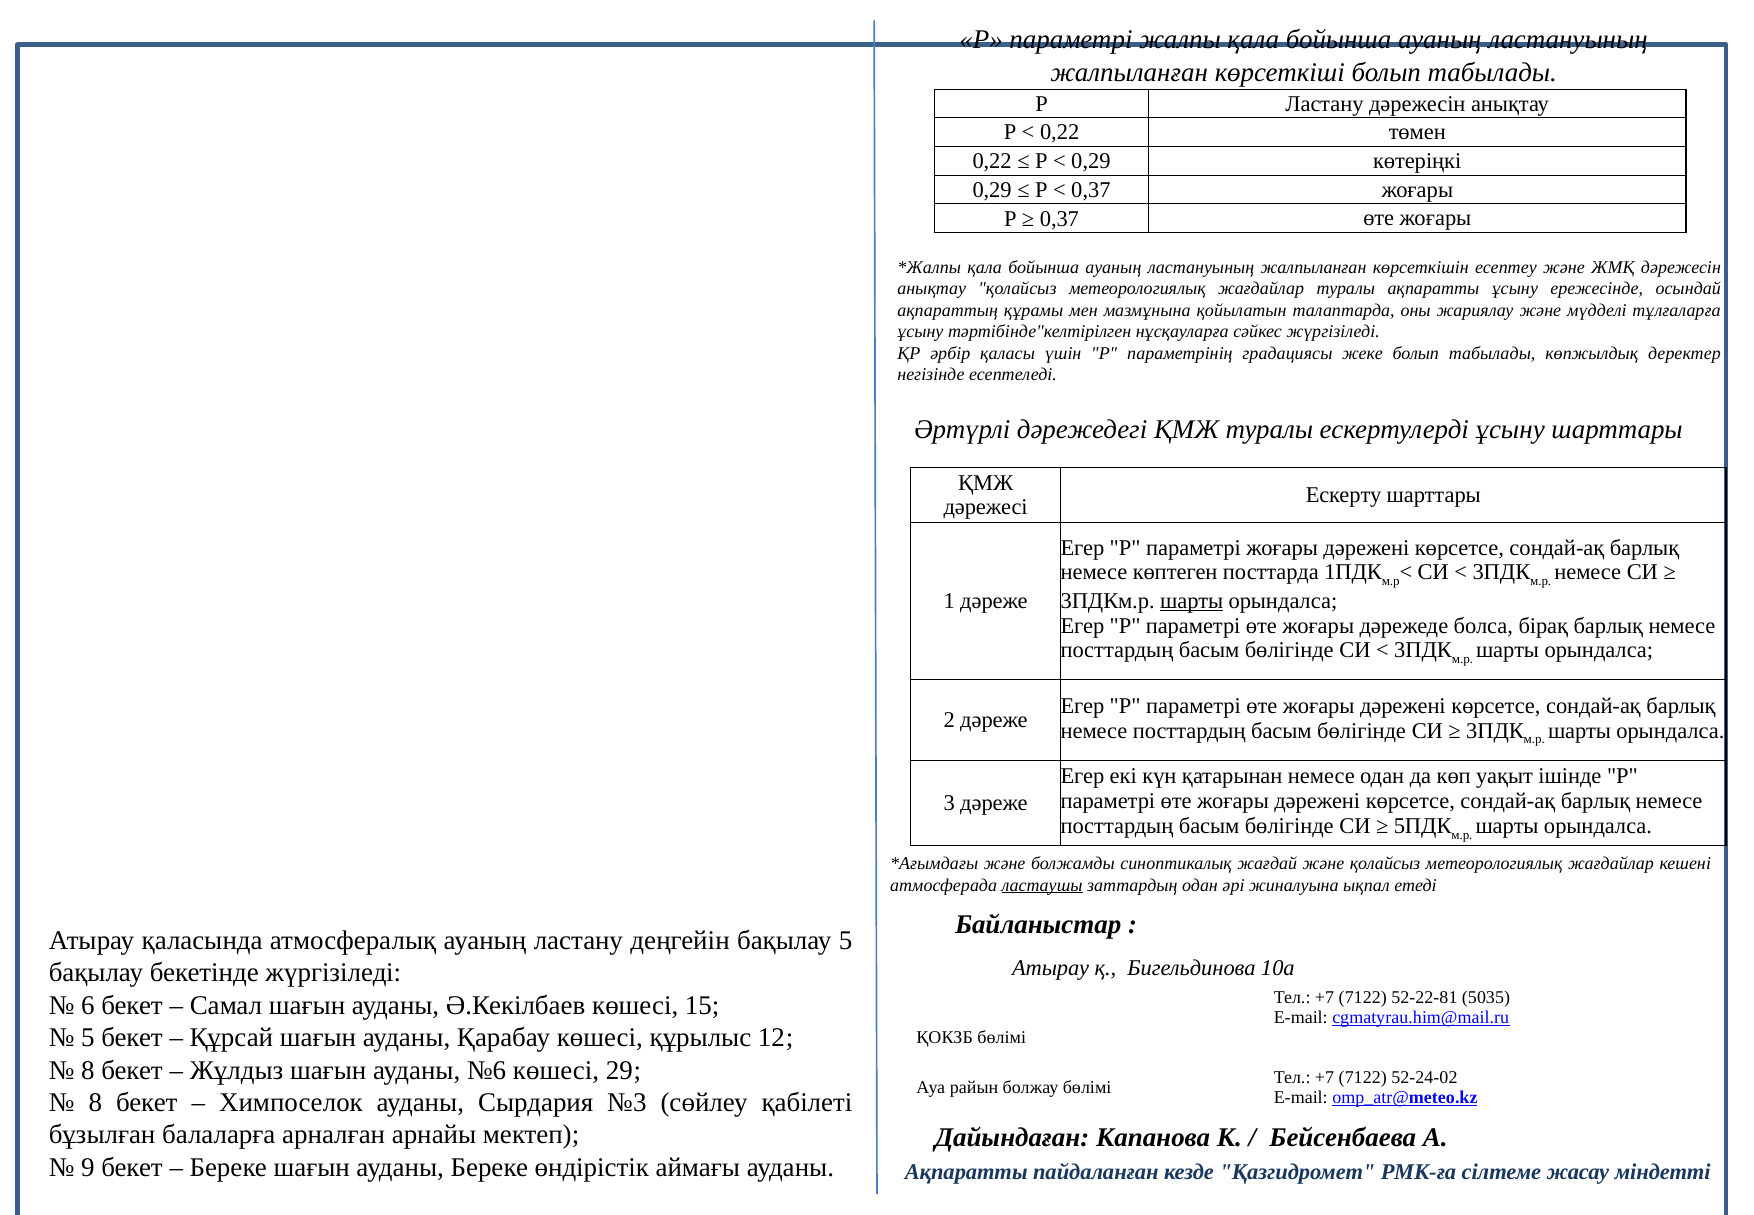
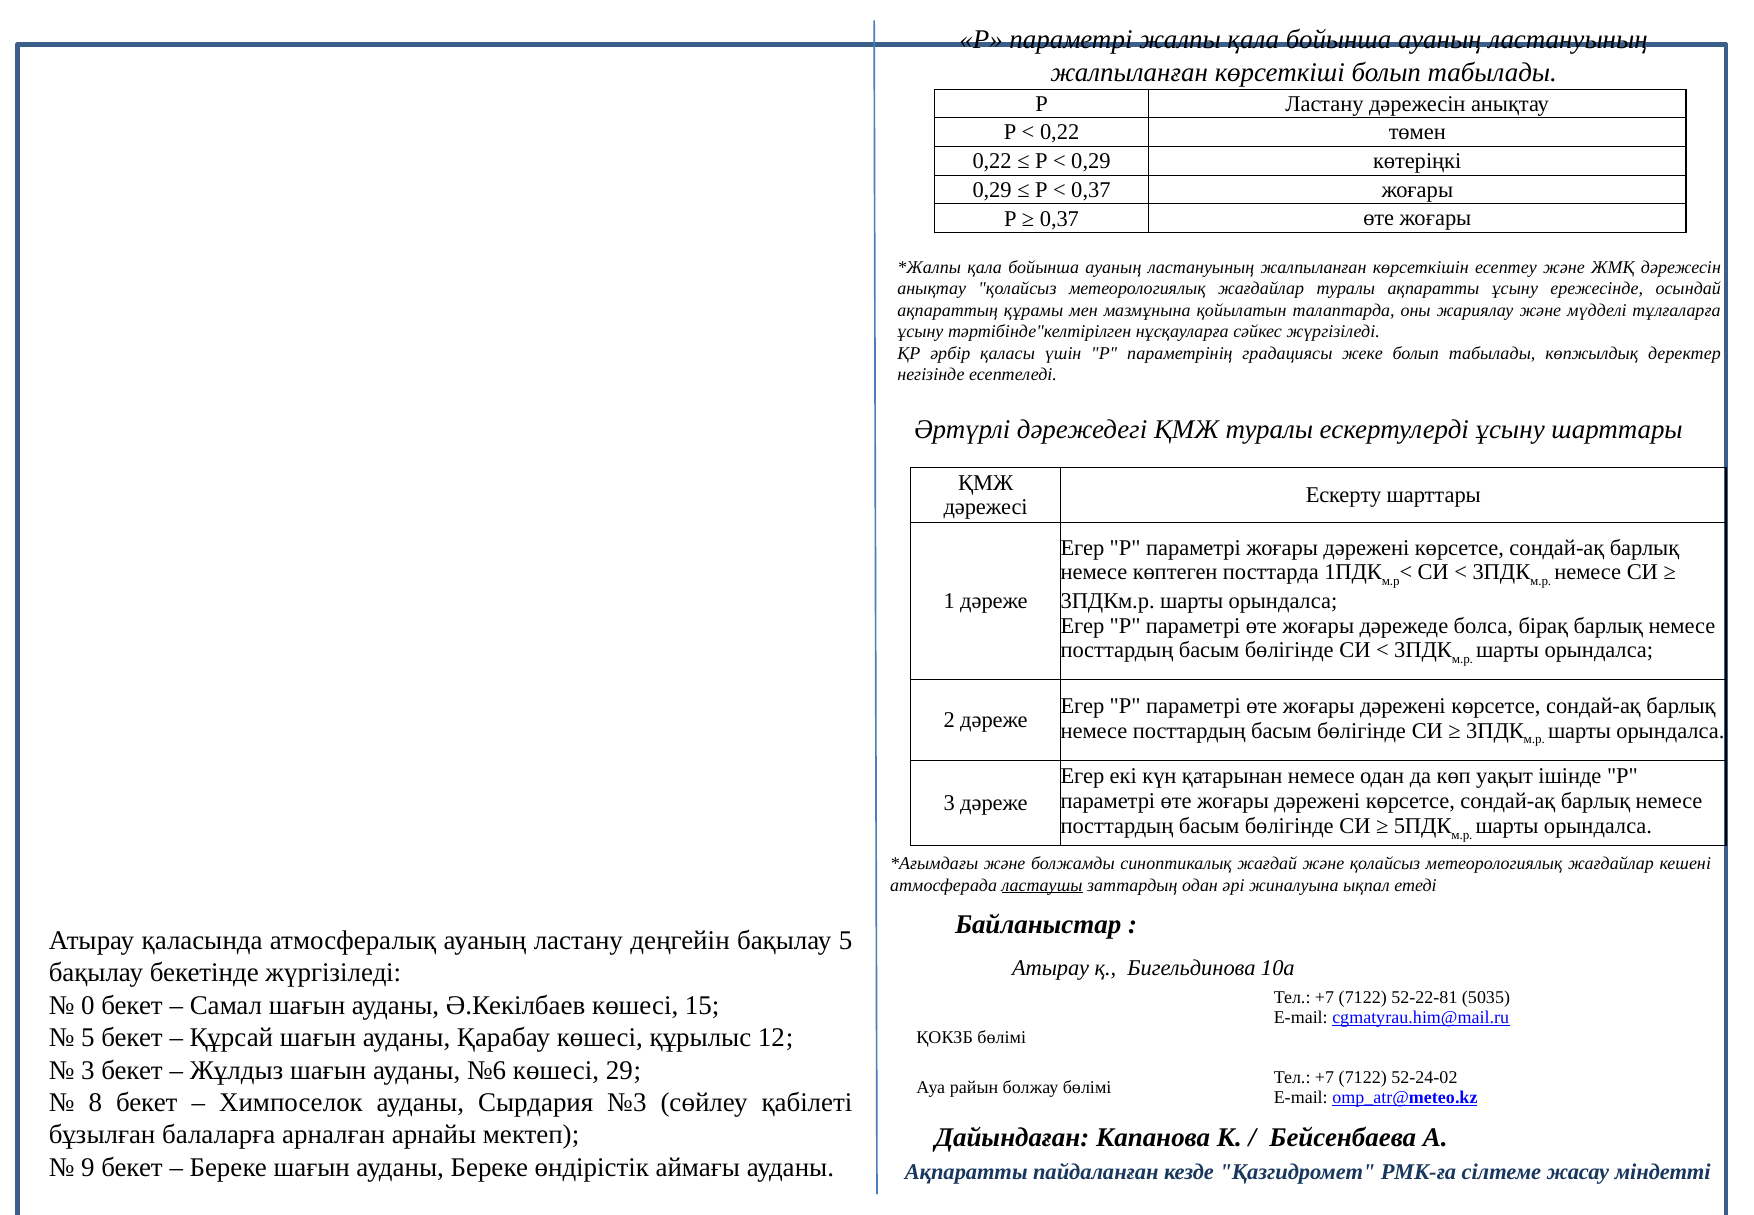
шарты at (1192, 600) underline: present -> none
6: 6 -> 0
8 at (88, 1070): 8 -> 3
